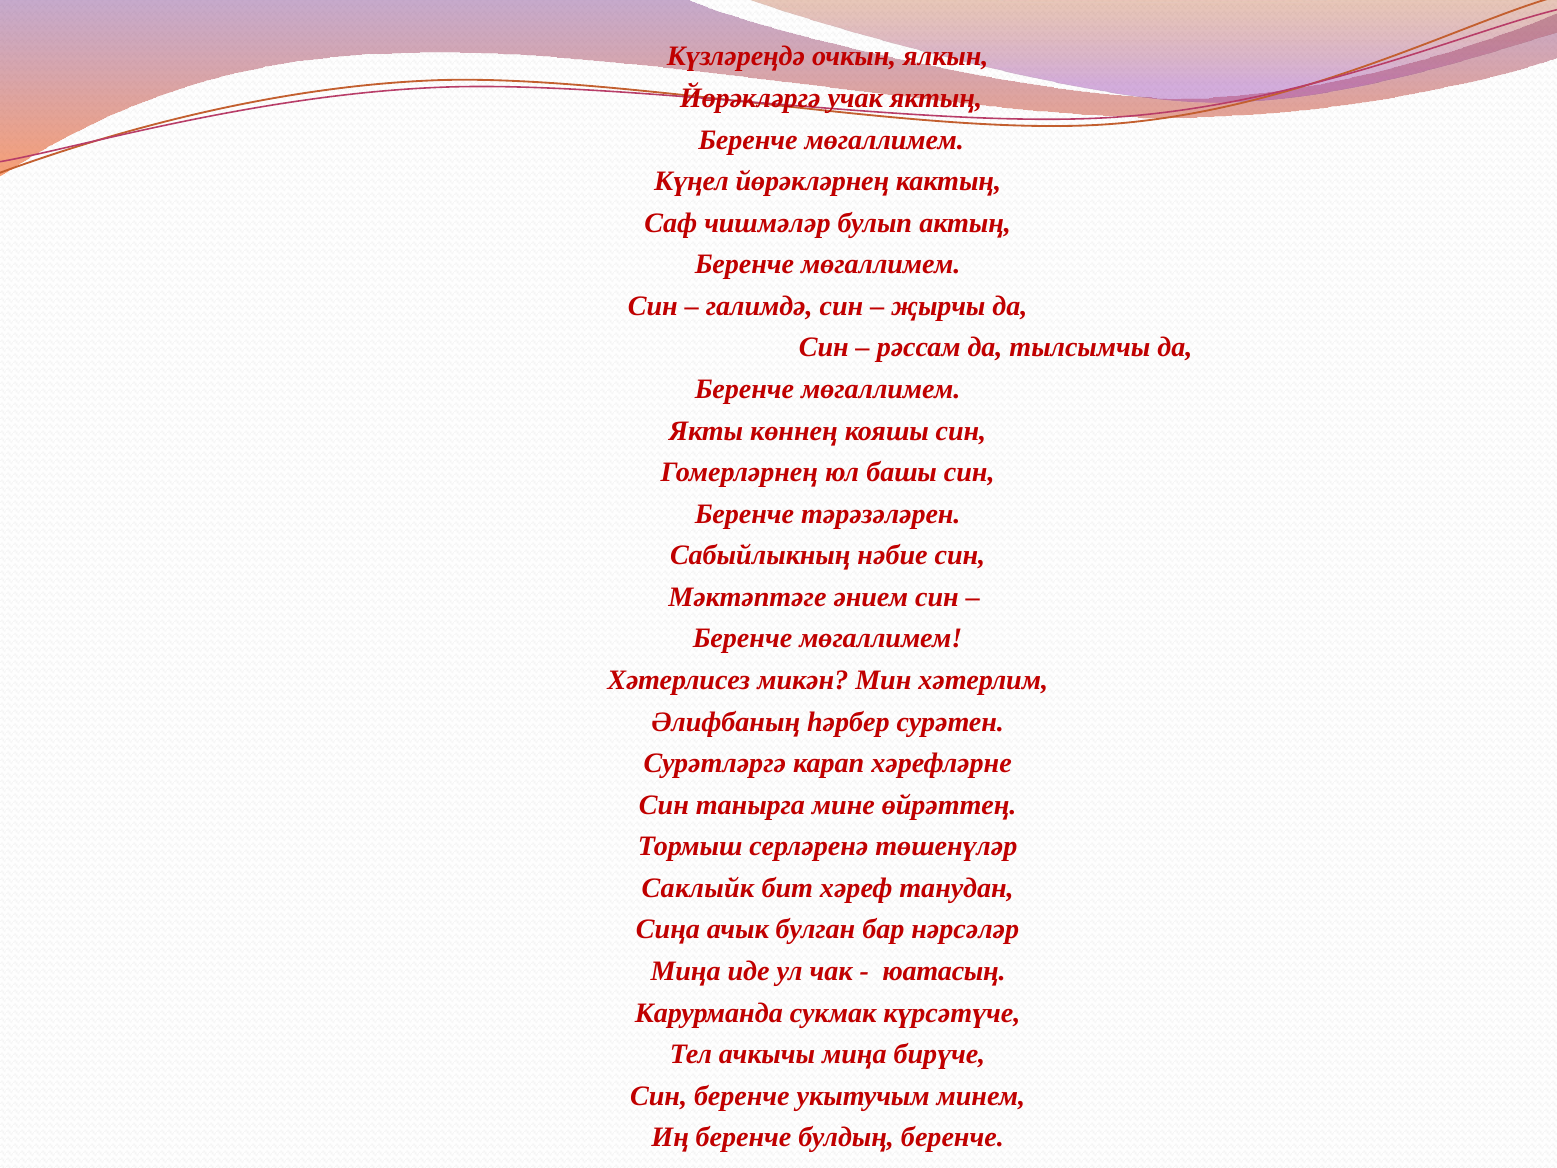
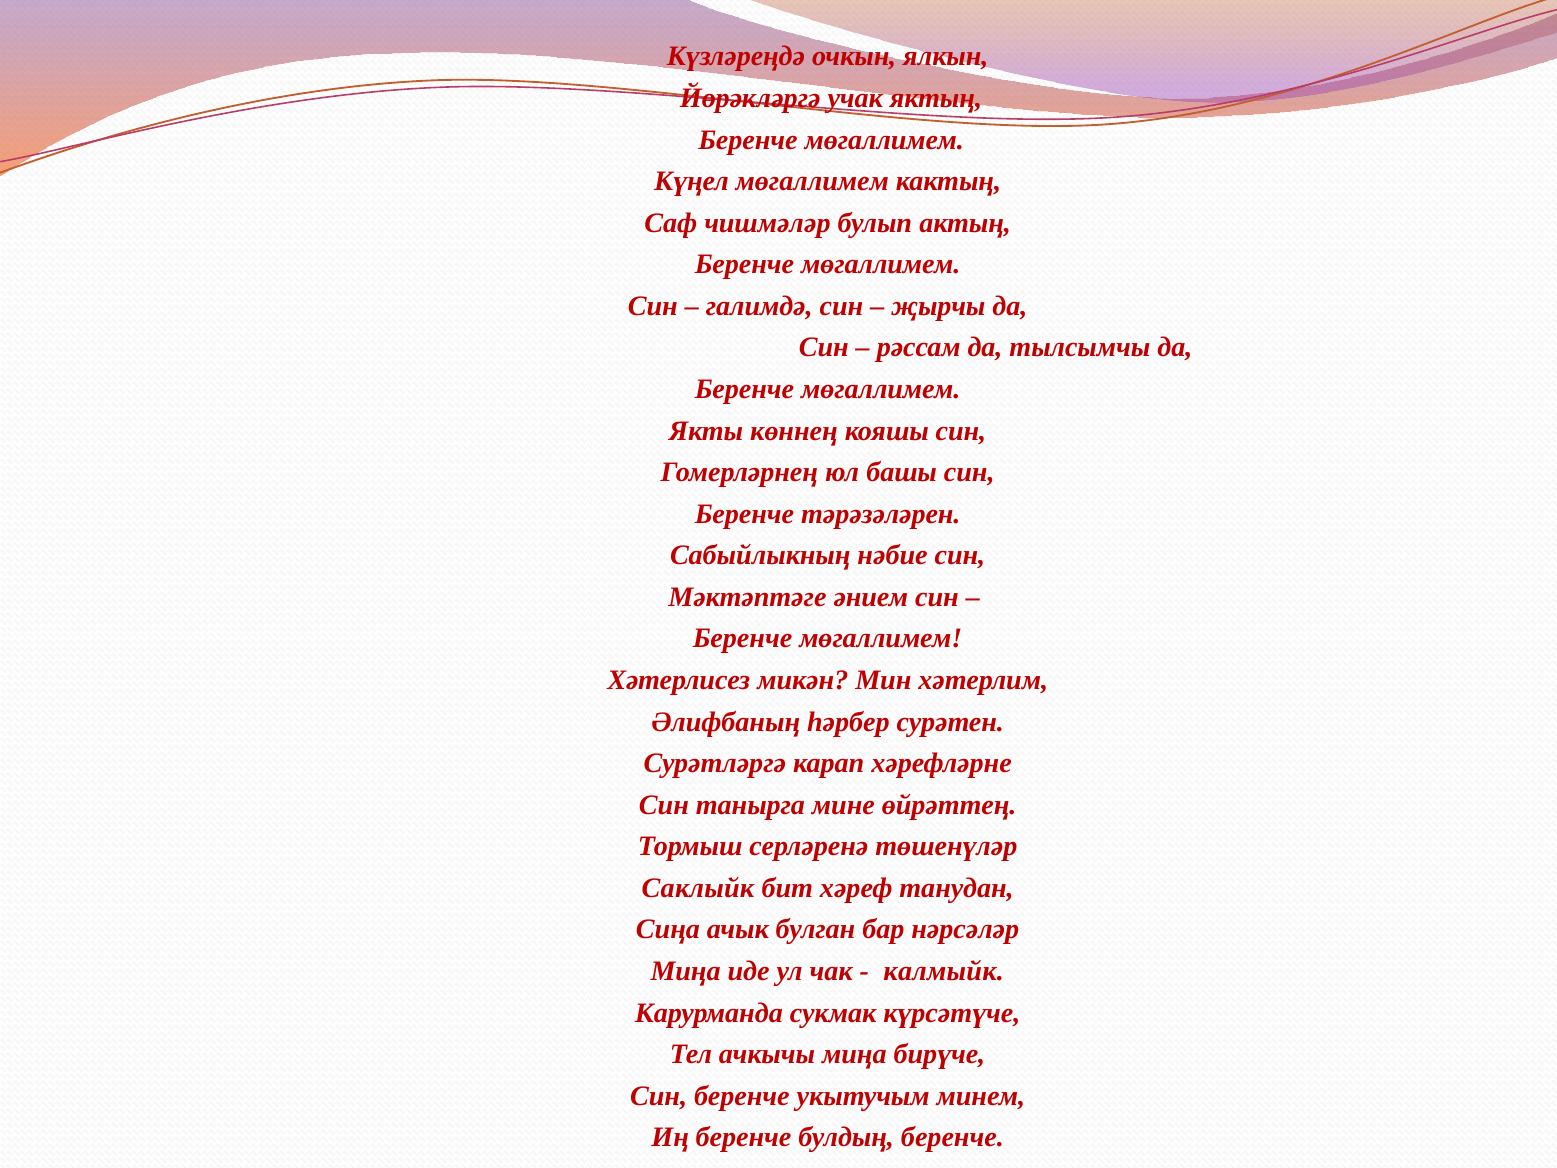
Күңел йөрәкләрнең: йөрәкләрнең -> мөгаллимем
юатасың: юатасың -> калмыйк
